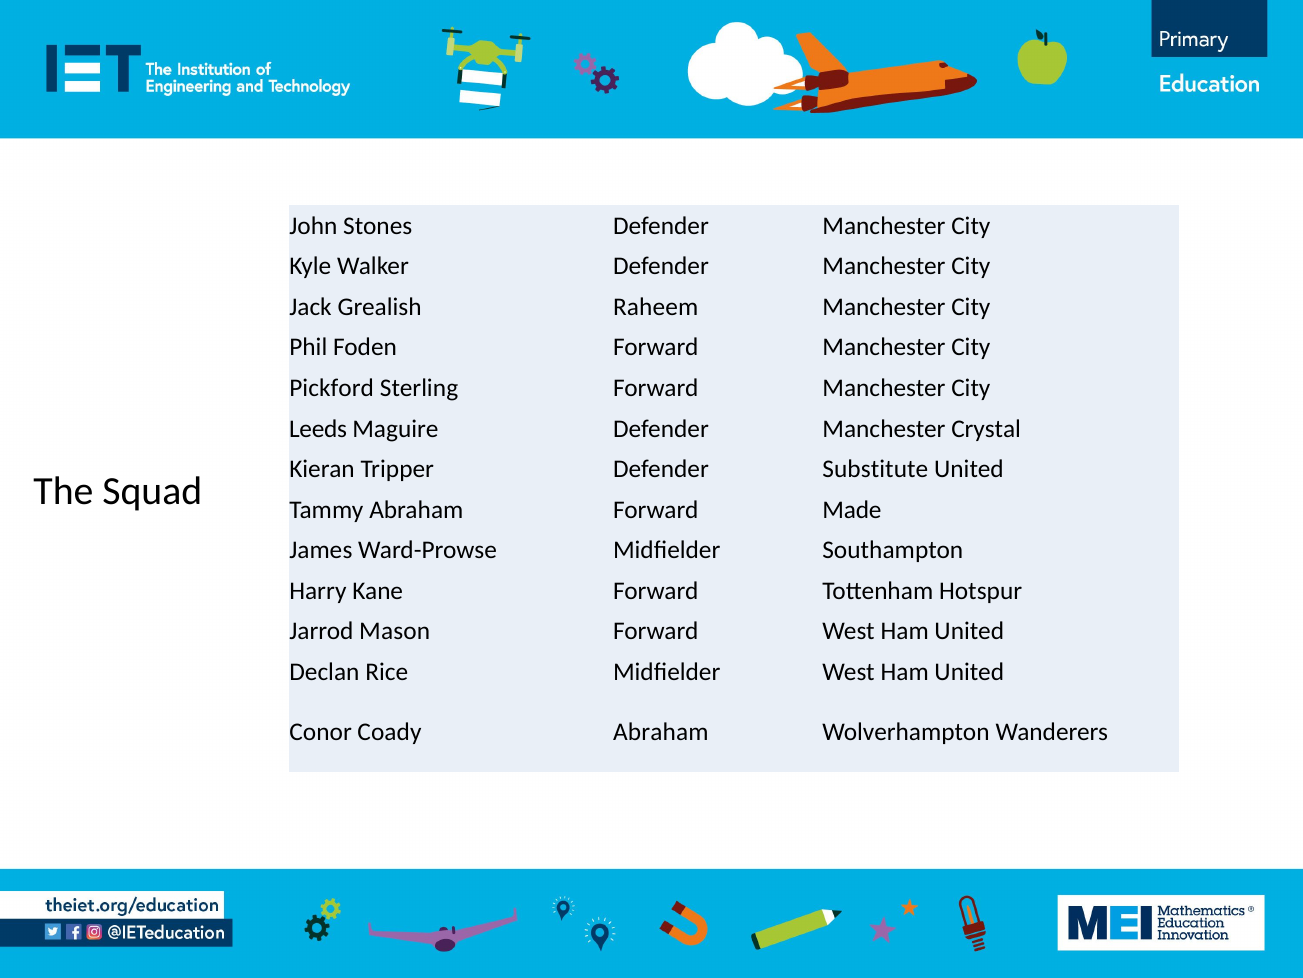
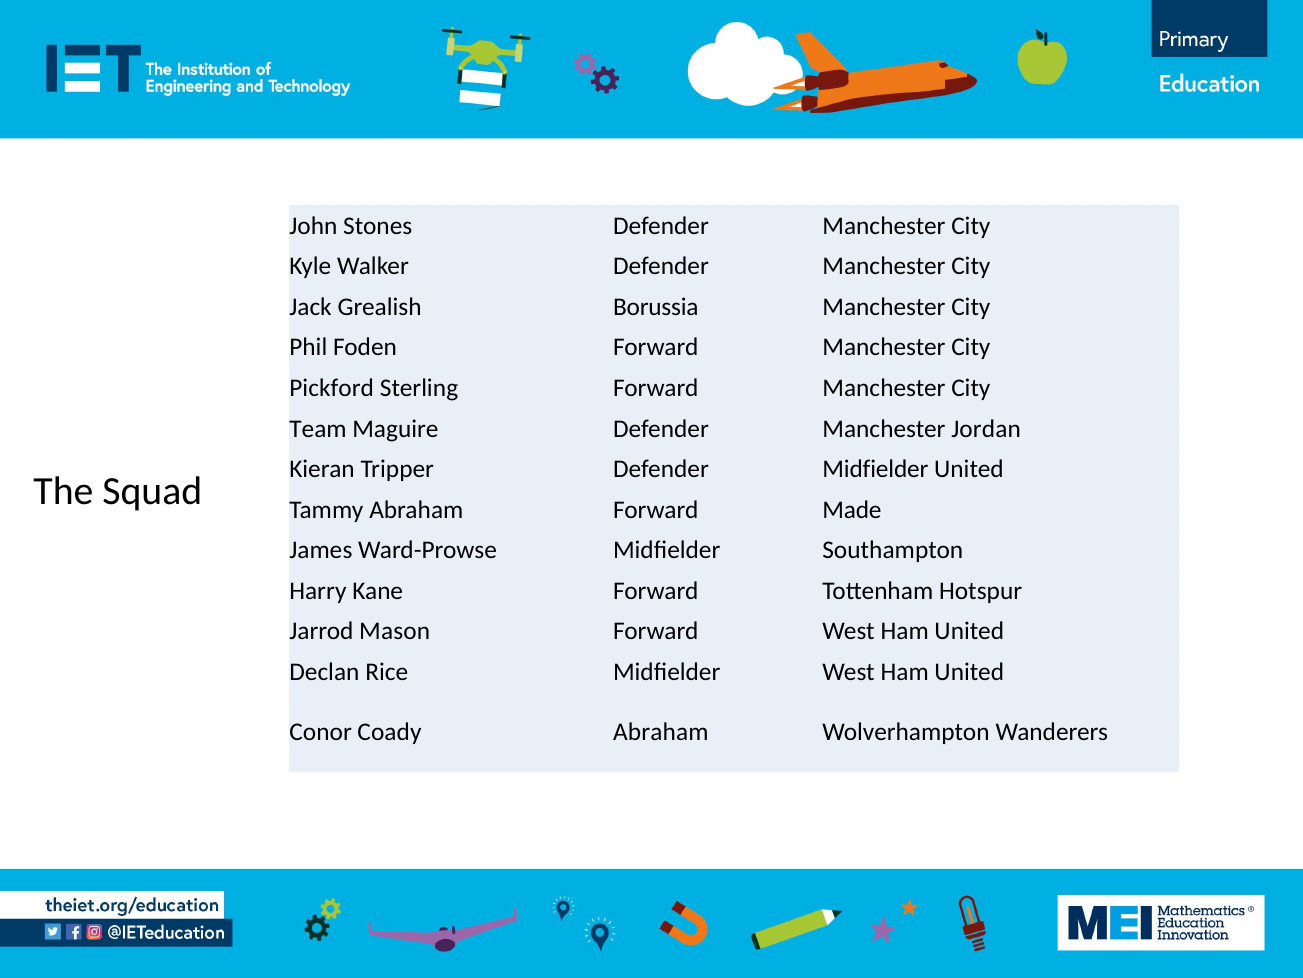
Raheem: Raheem -> Borussia
Leeds: Leeds -> Team
Crystal: Crystal -> Jordan
Defender Substitute: Substitute -> Midfielder
